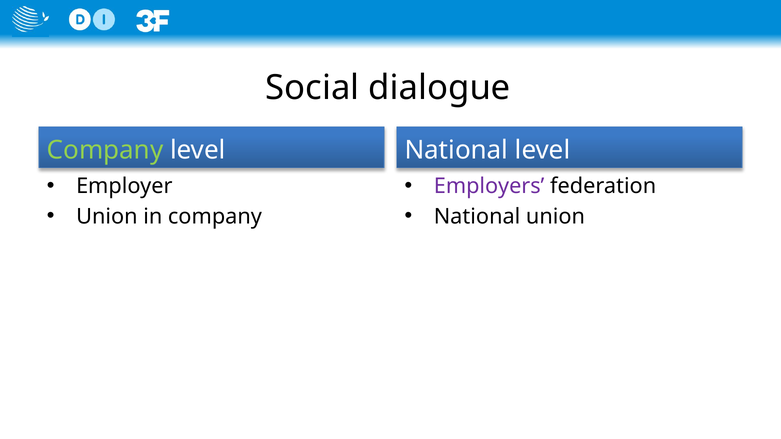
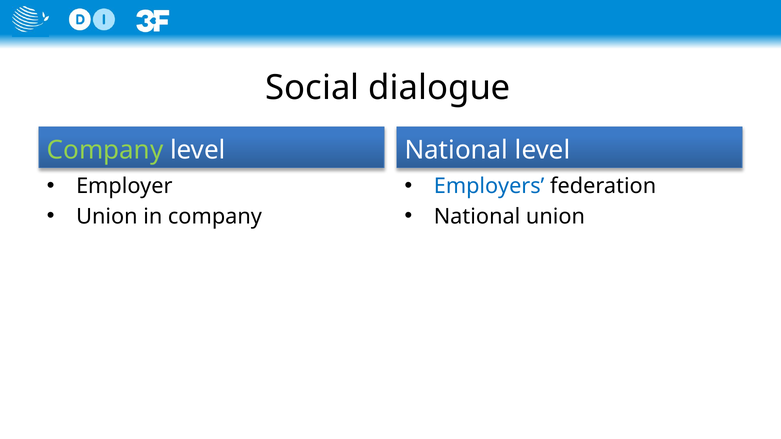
Employers colour: purple -> blue
